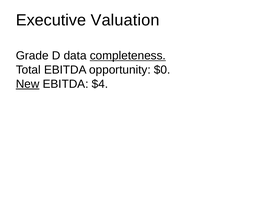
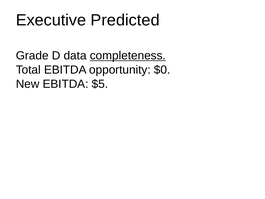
Valuation: Valuation -> Predicted
New underline: present -> none
$4: $4 -> $5
